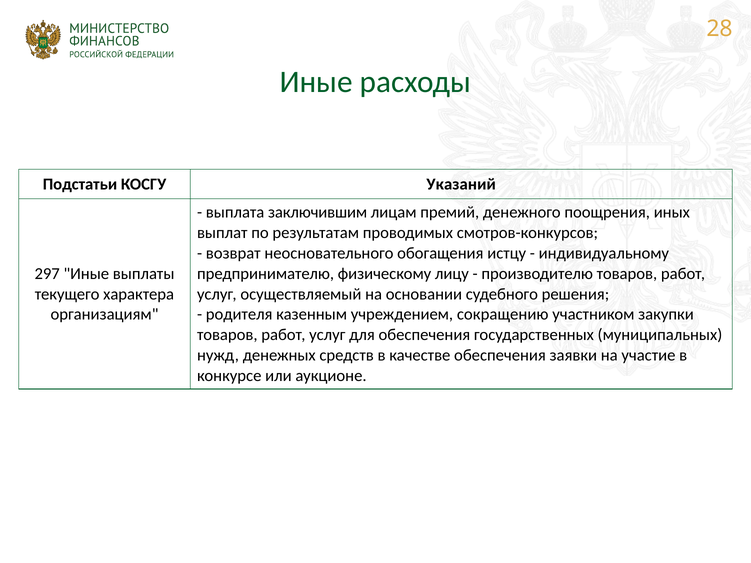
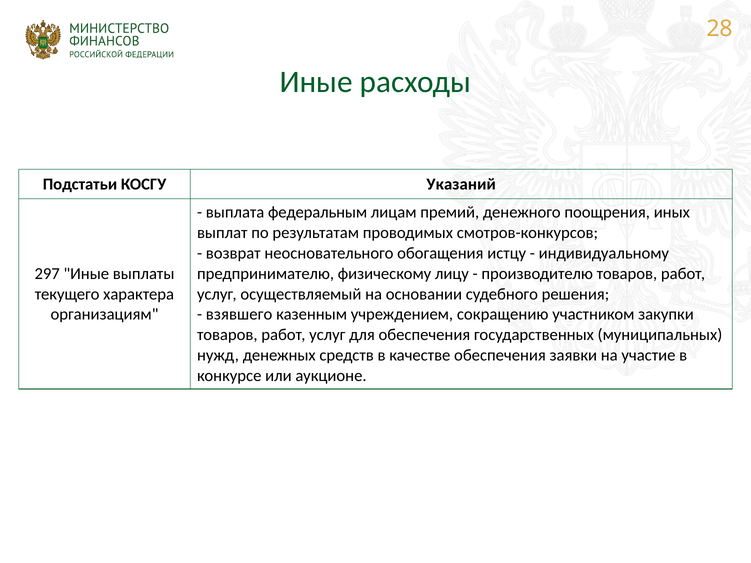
заключившим: заключившим -> федеральным
родителя: родителя -> взявшего
